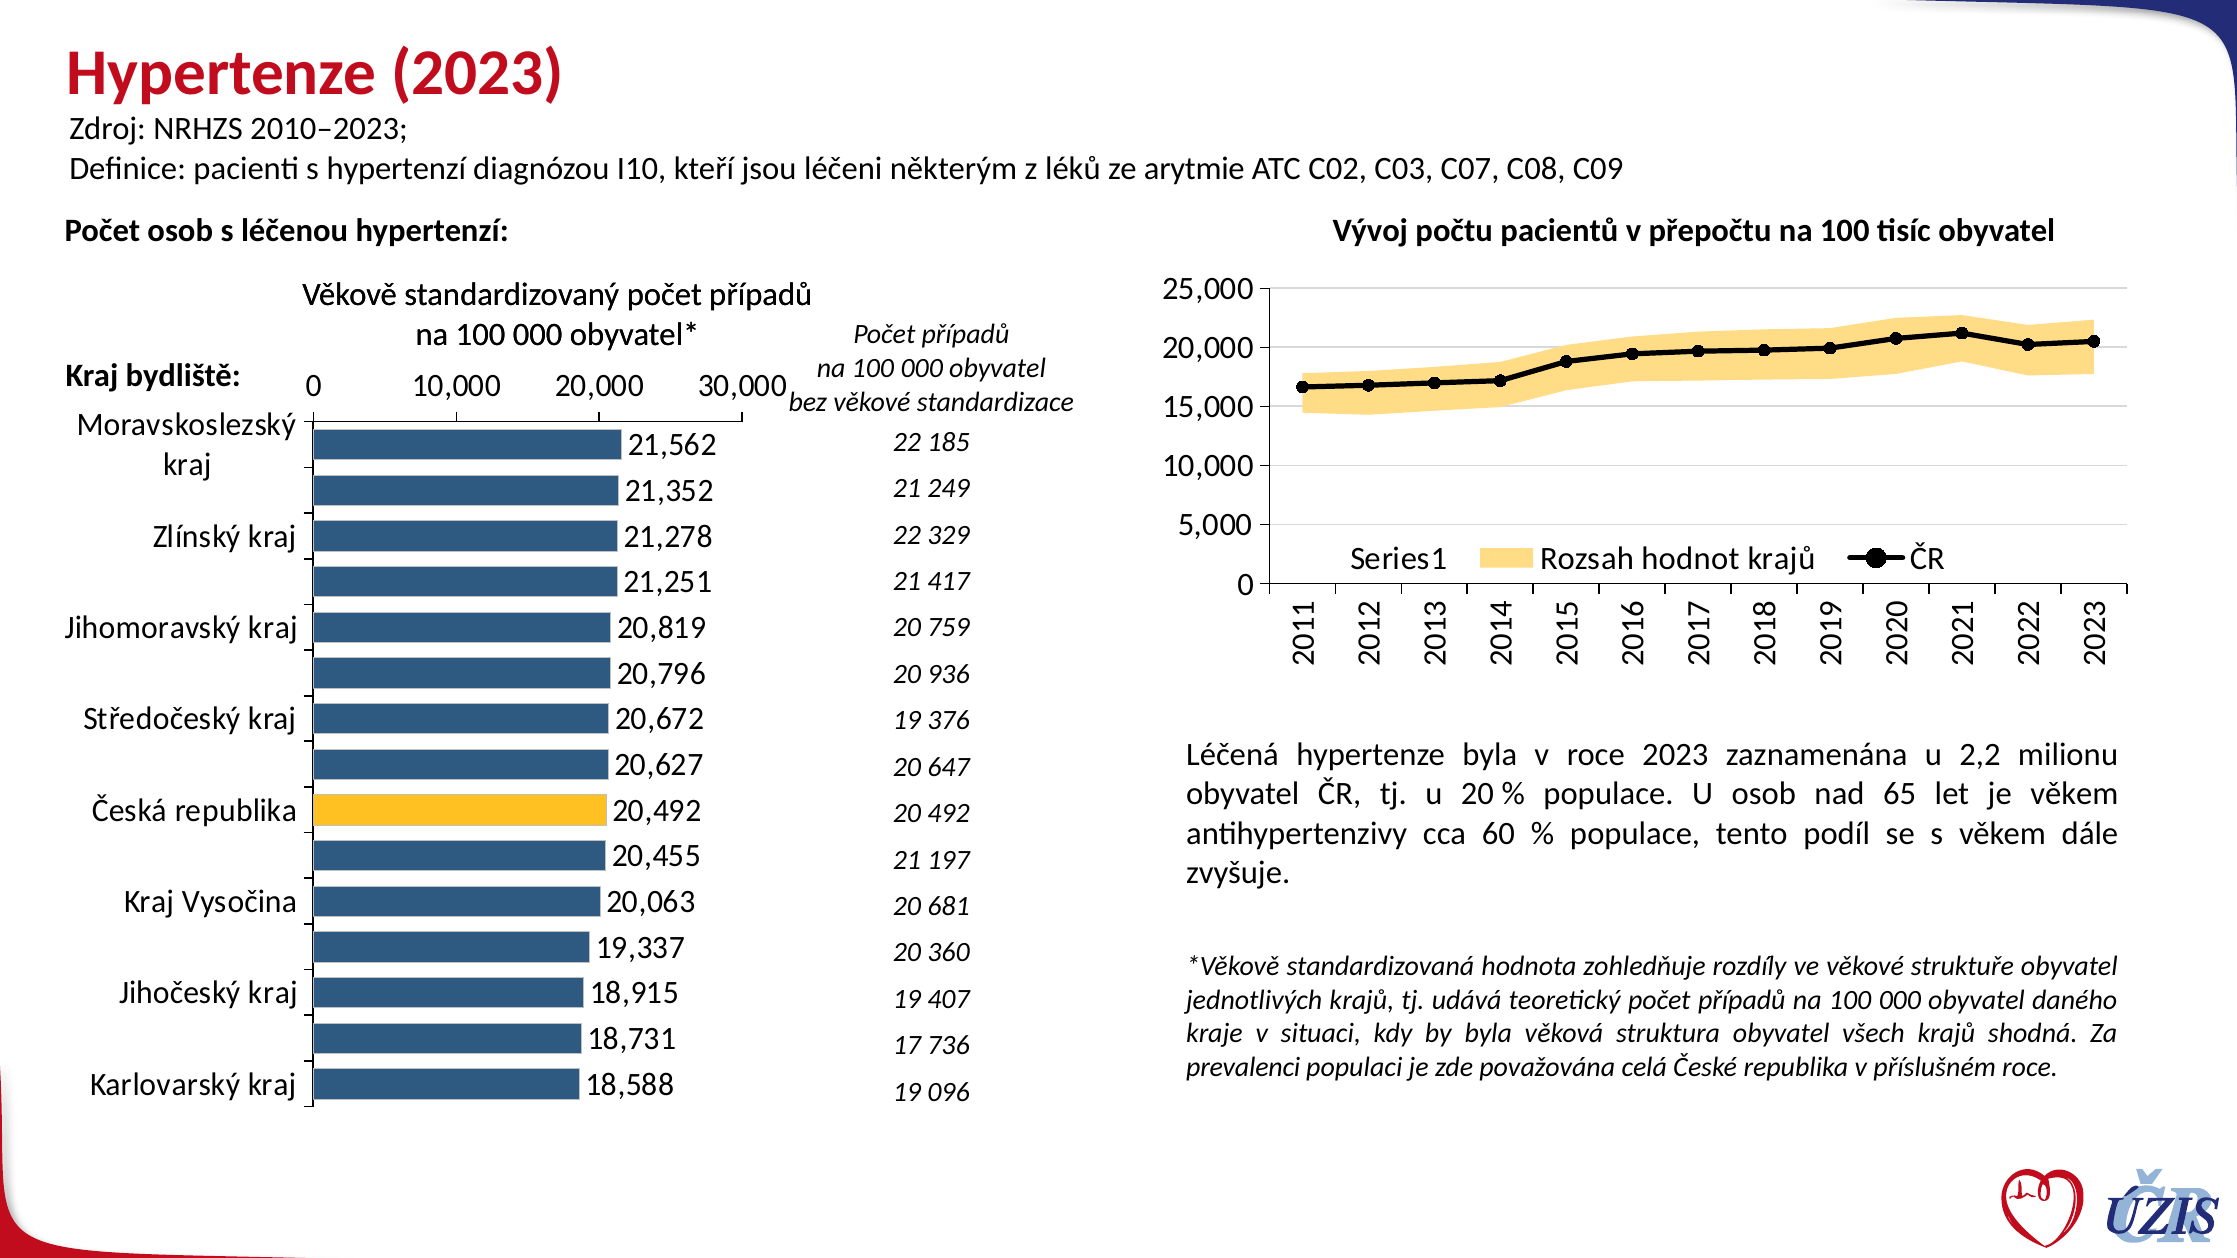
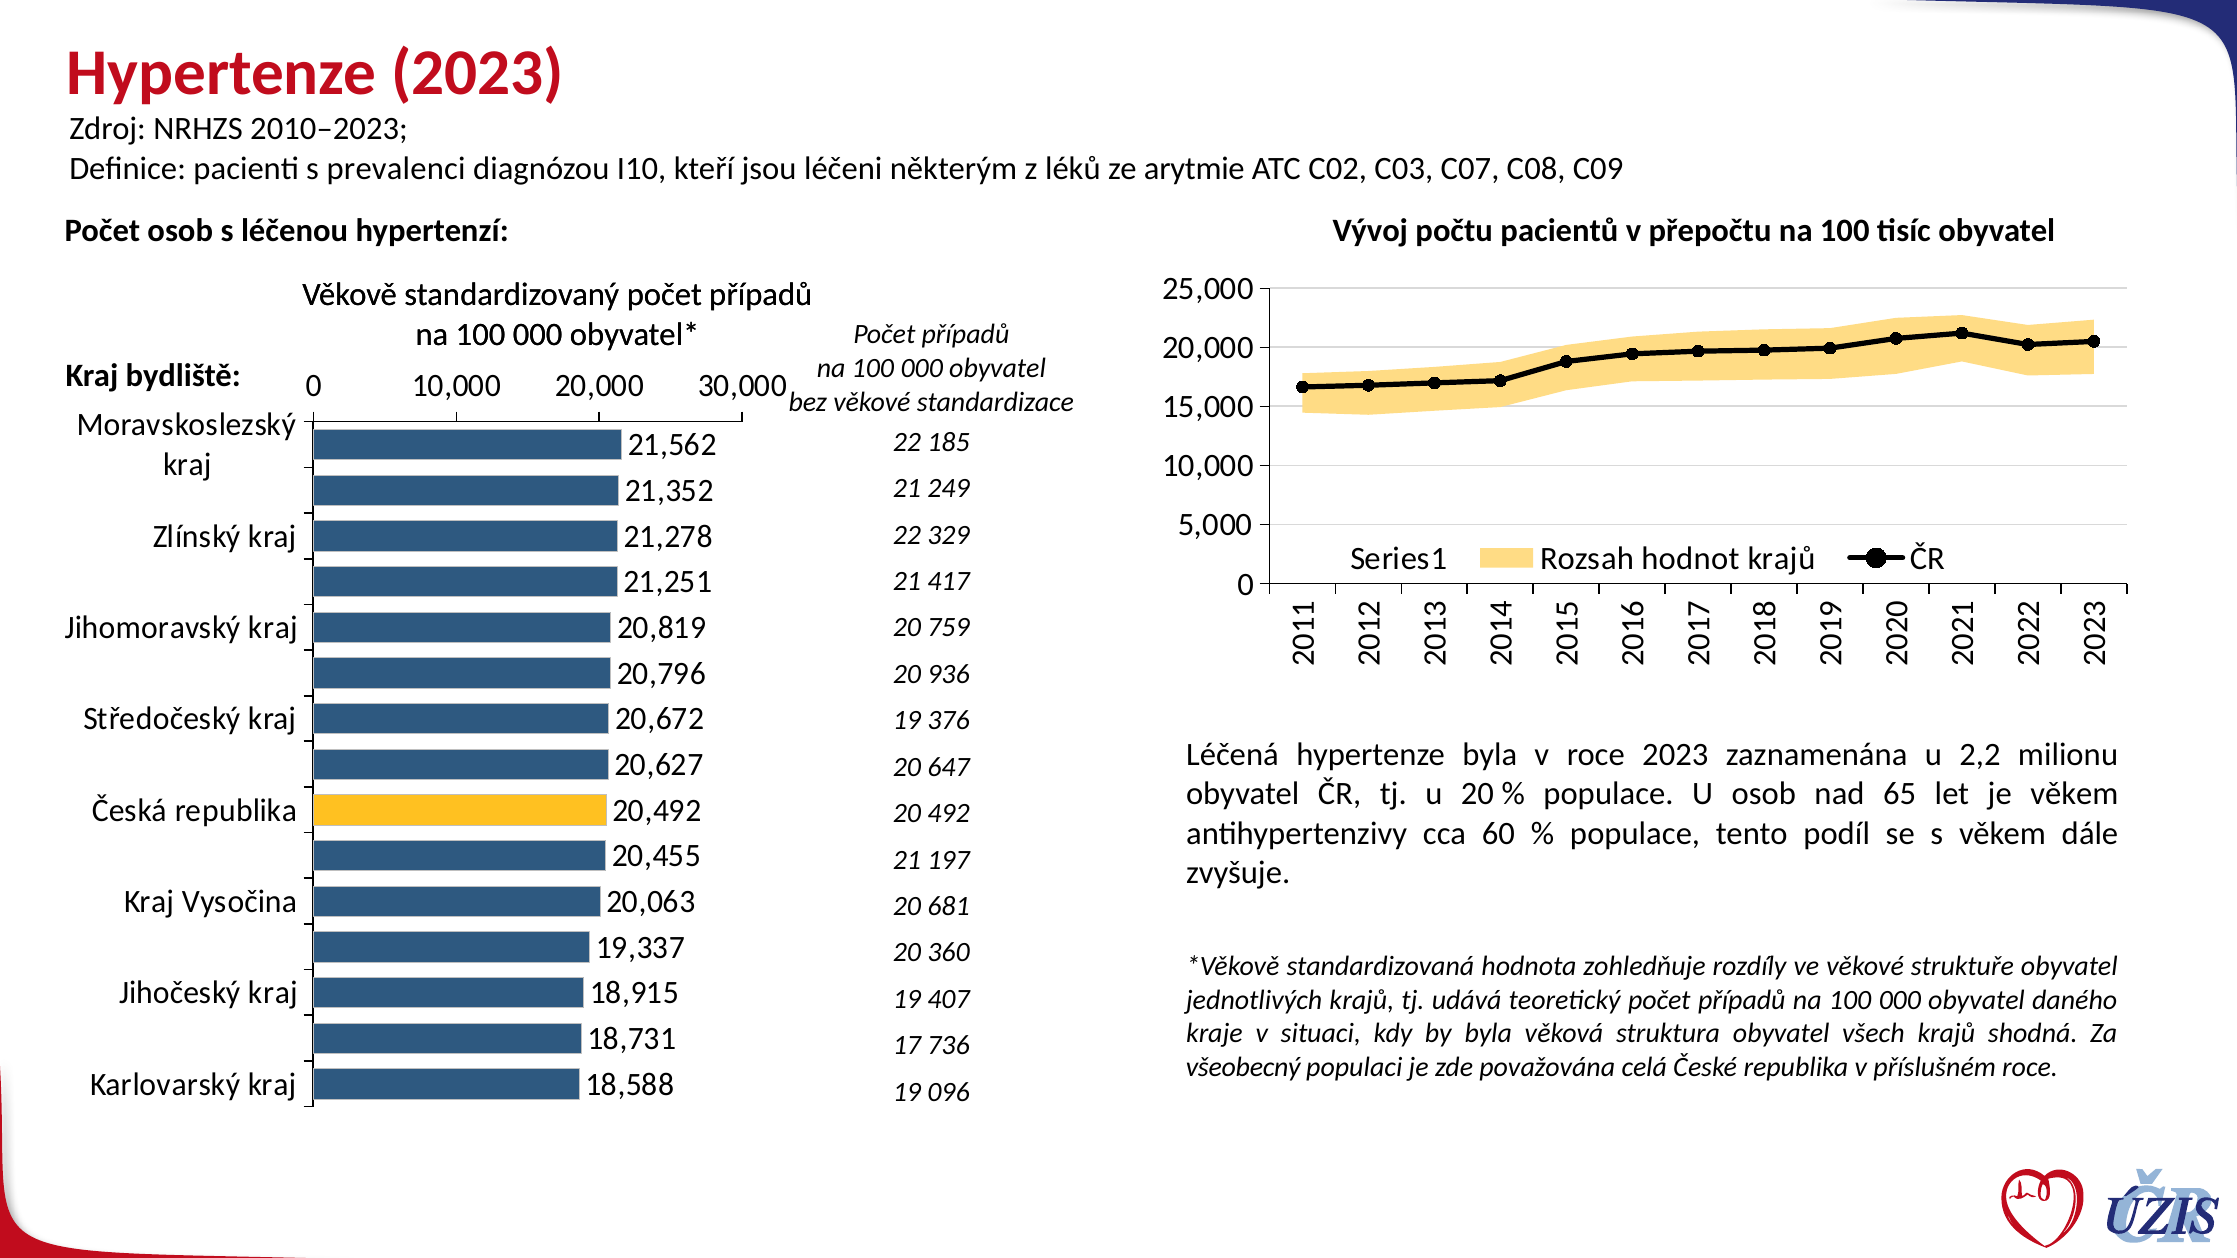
s hypertenzí: hypertenzí -> prevalenci
prevalenci: prevalenci -> všeobecný
